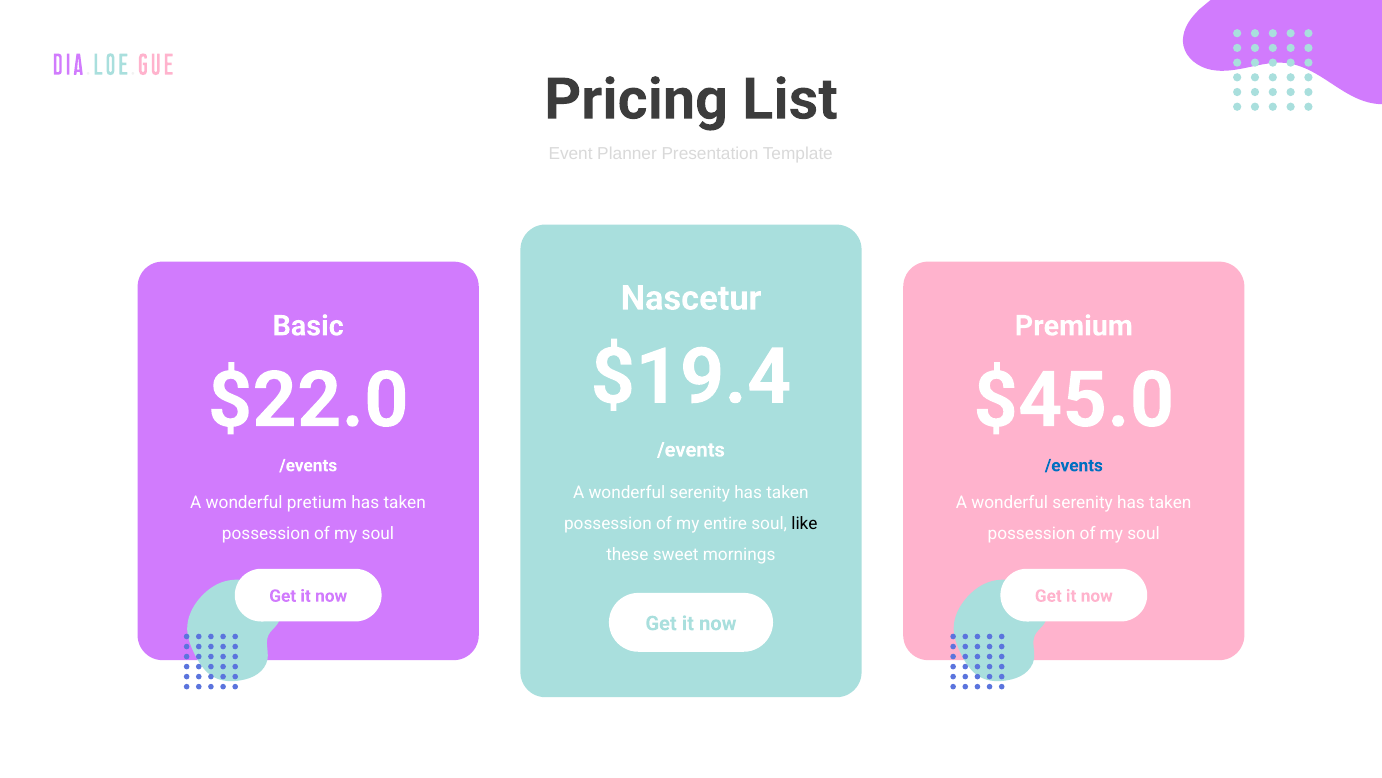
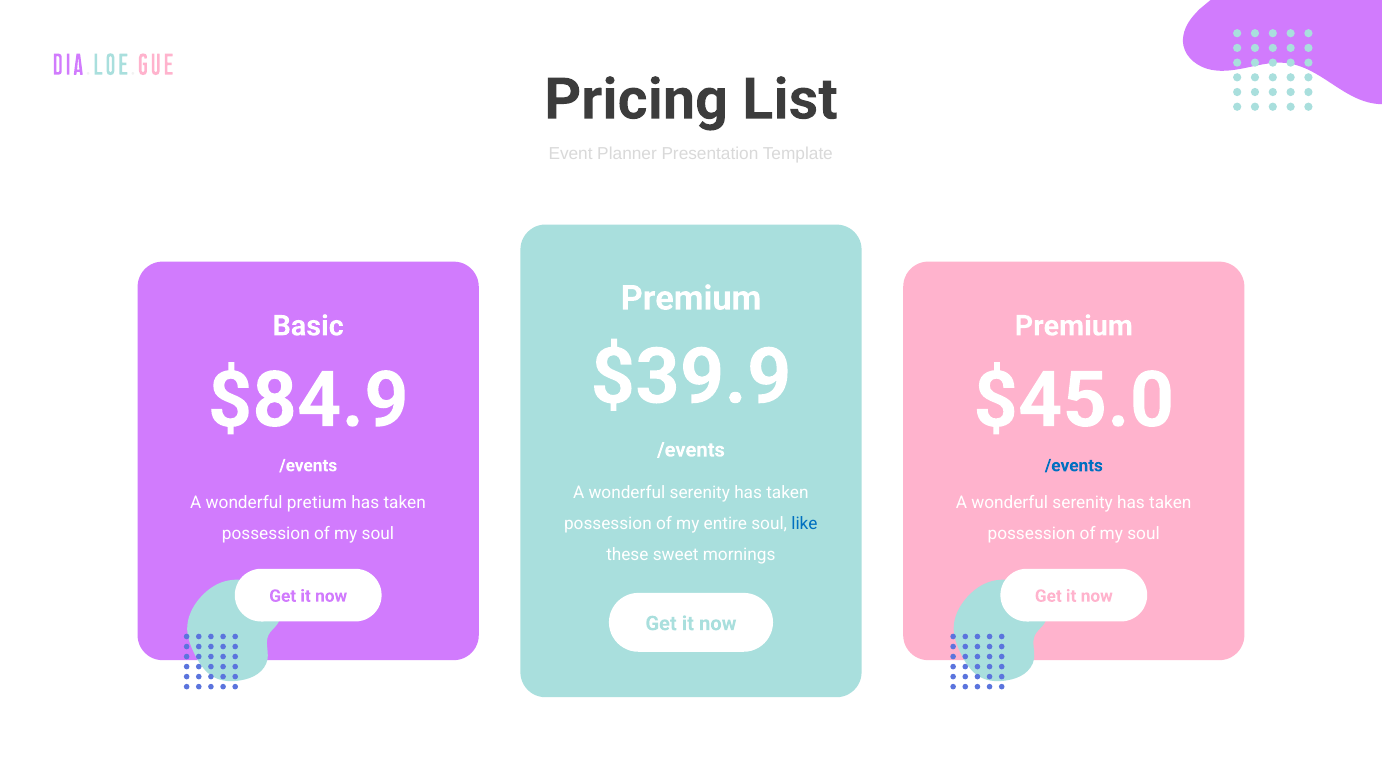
Nascetur at (691, 298): Nascetur -> Premium
$19.4: $19.4 -> $39.9
$22.0: $22.0 -> $84.9
like colour: black -> blue
